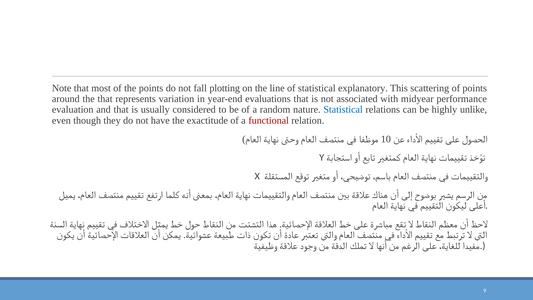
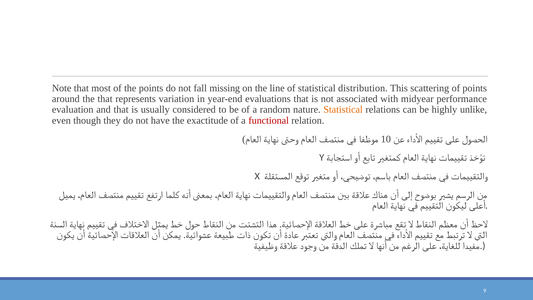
plotting: plotting -> missing
explanatory: explanatory -> distribution
Statistical at (343, 110) colour: blue -> orange
